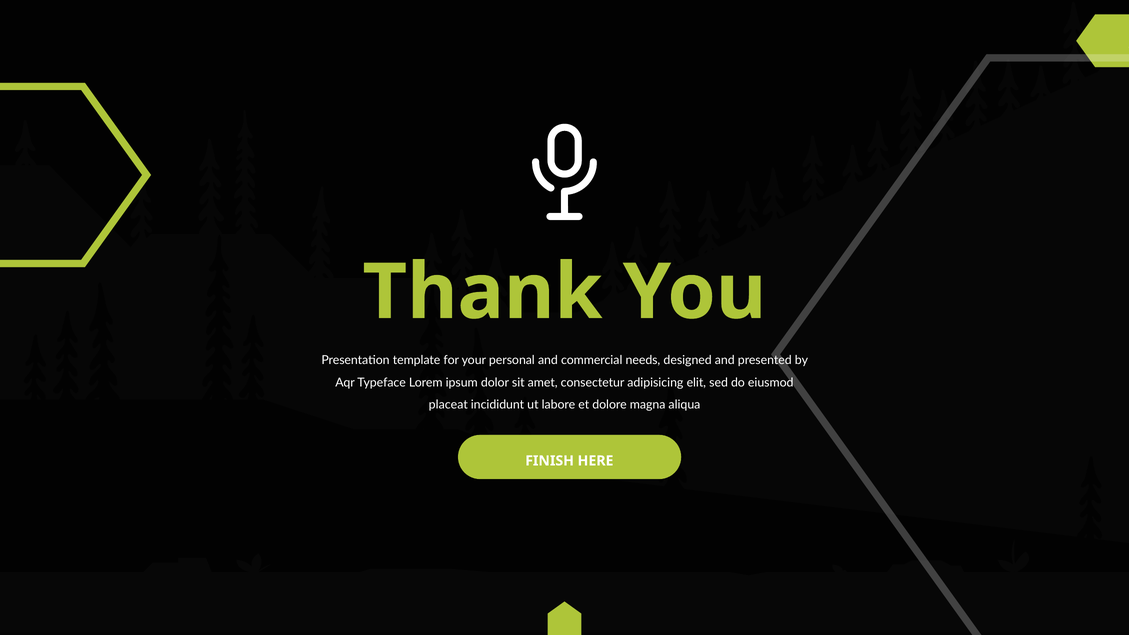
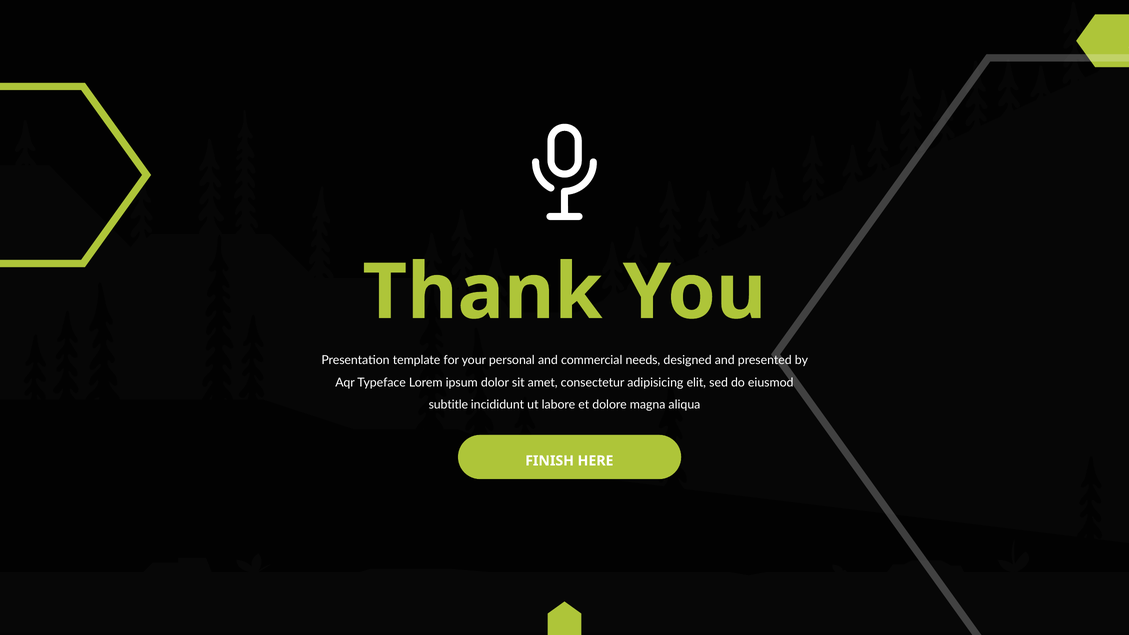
placeat: placeat -> subtitle
